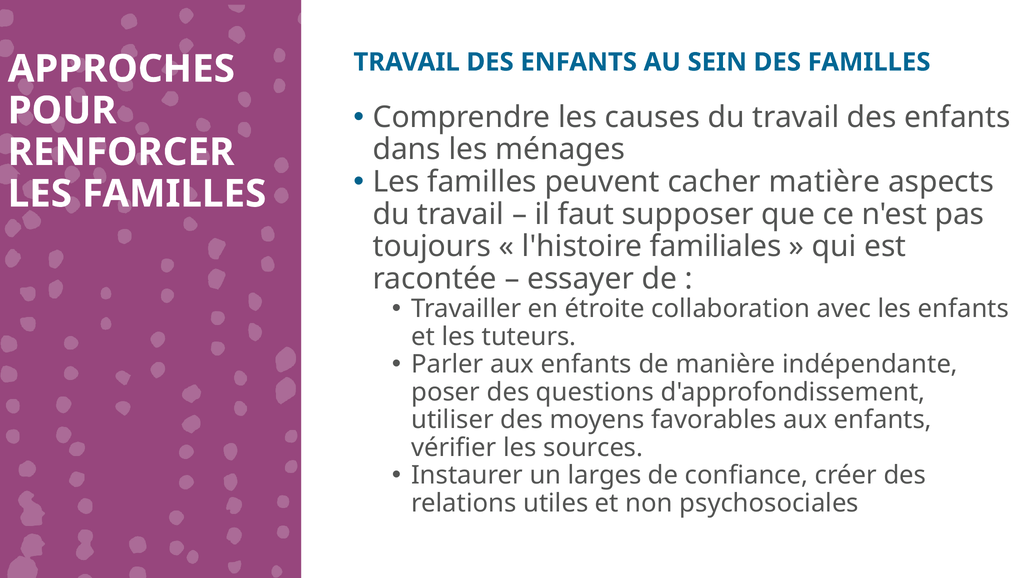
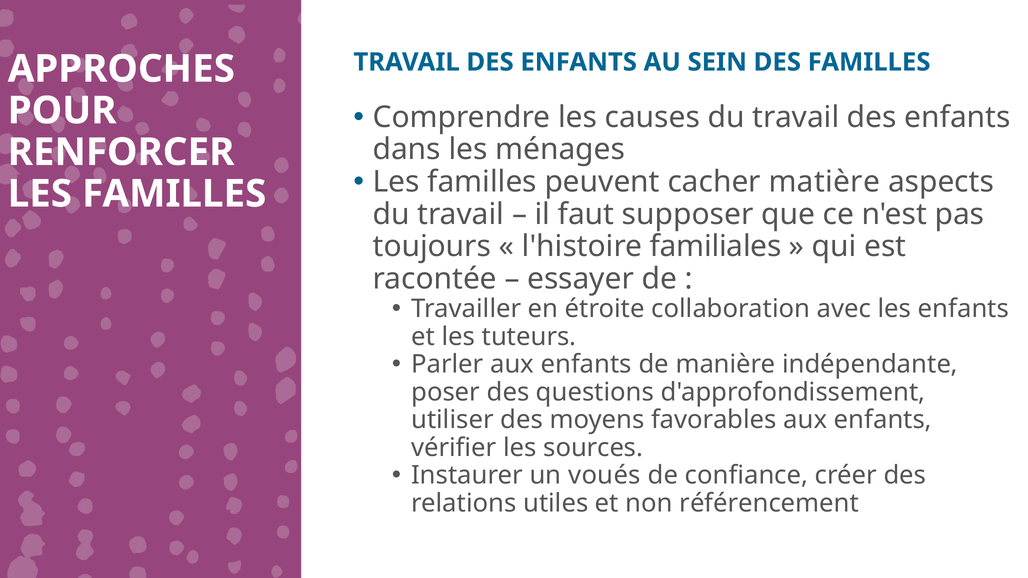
larges: larges -> voués
psychosociales: psychosociales -> référencement
